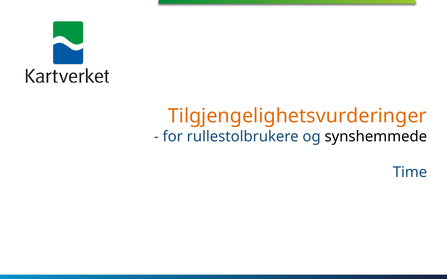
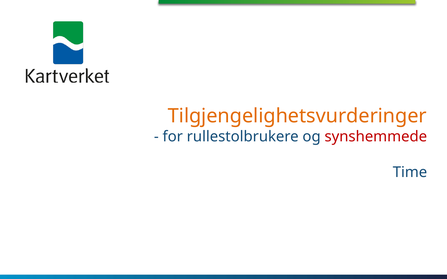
synshemmede colour: black -> red
